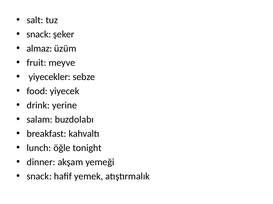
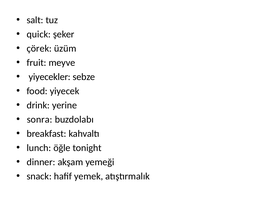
snack at (39, 34): snack -> quick
almaz: almaz -> çörek
salam: salam -> sonra
